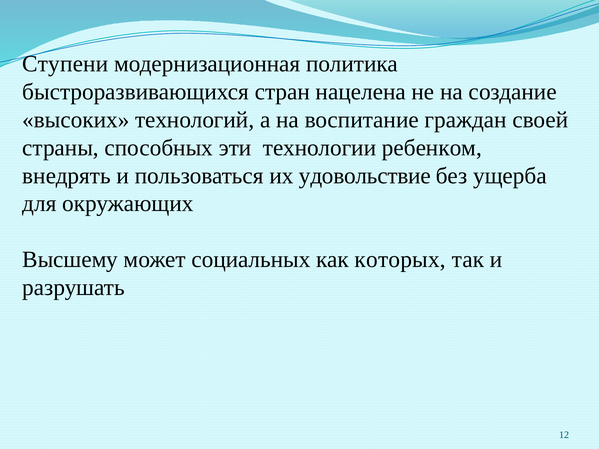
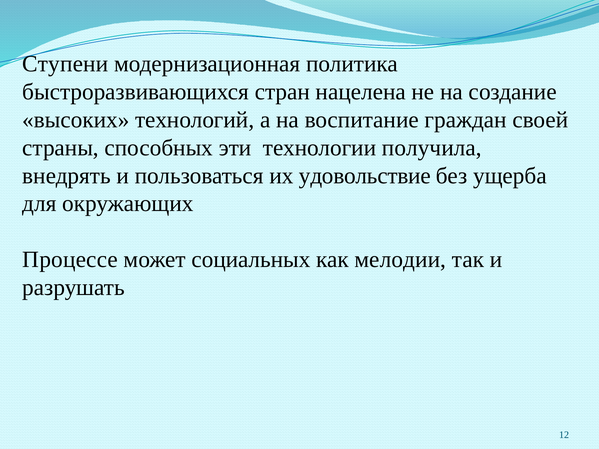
ребенком: ребенком -> получила
Высшему: Высшему -> Процессе
которых: которых -> мелодии
